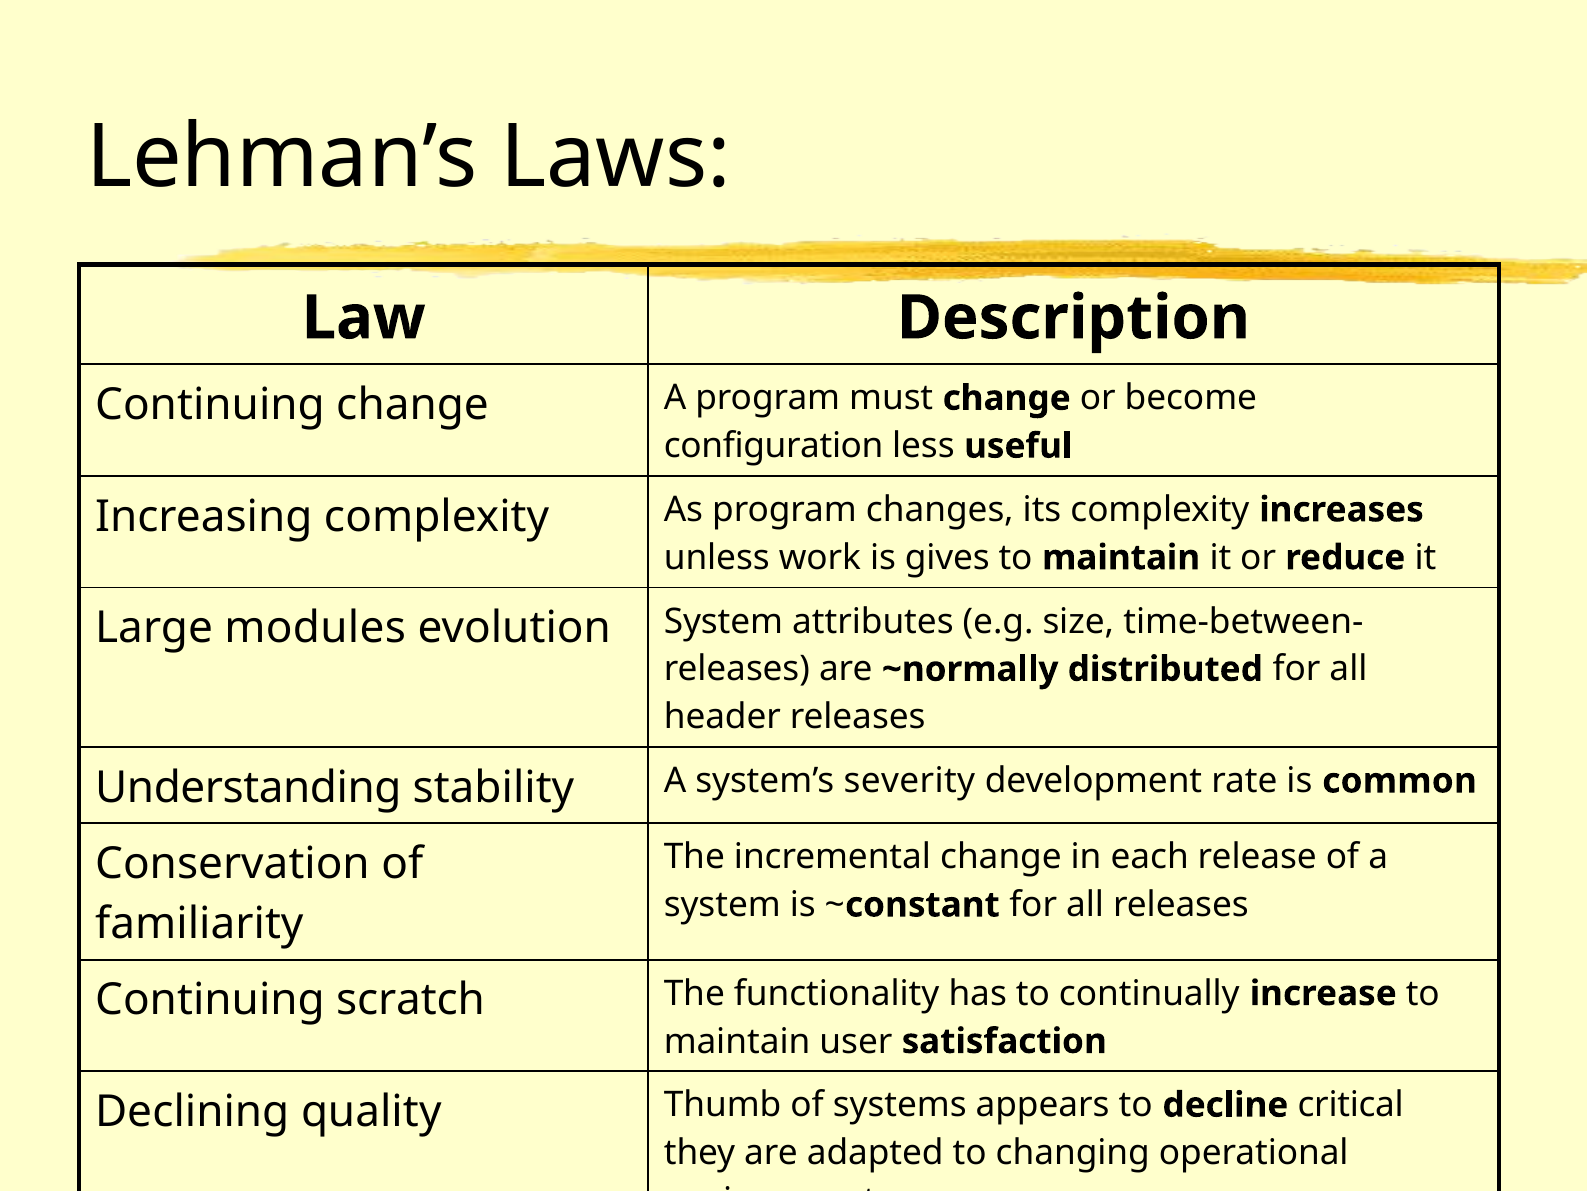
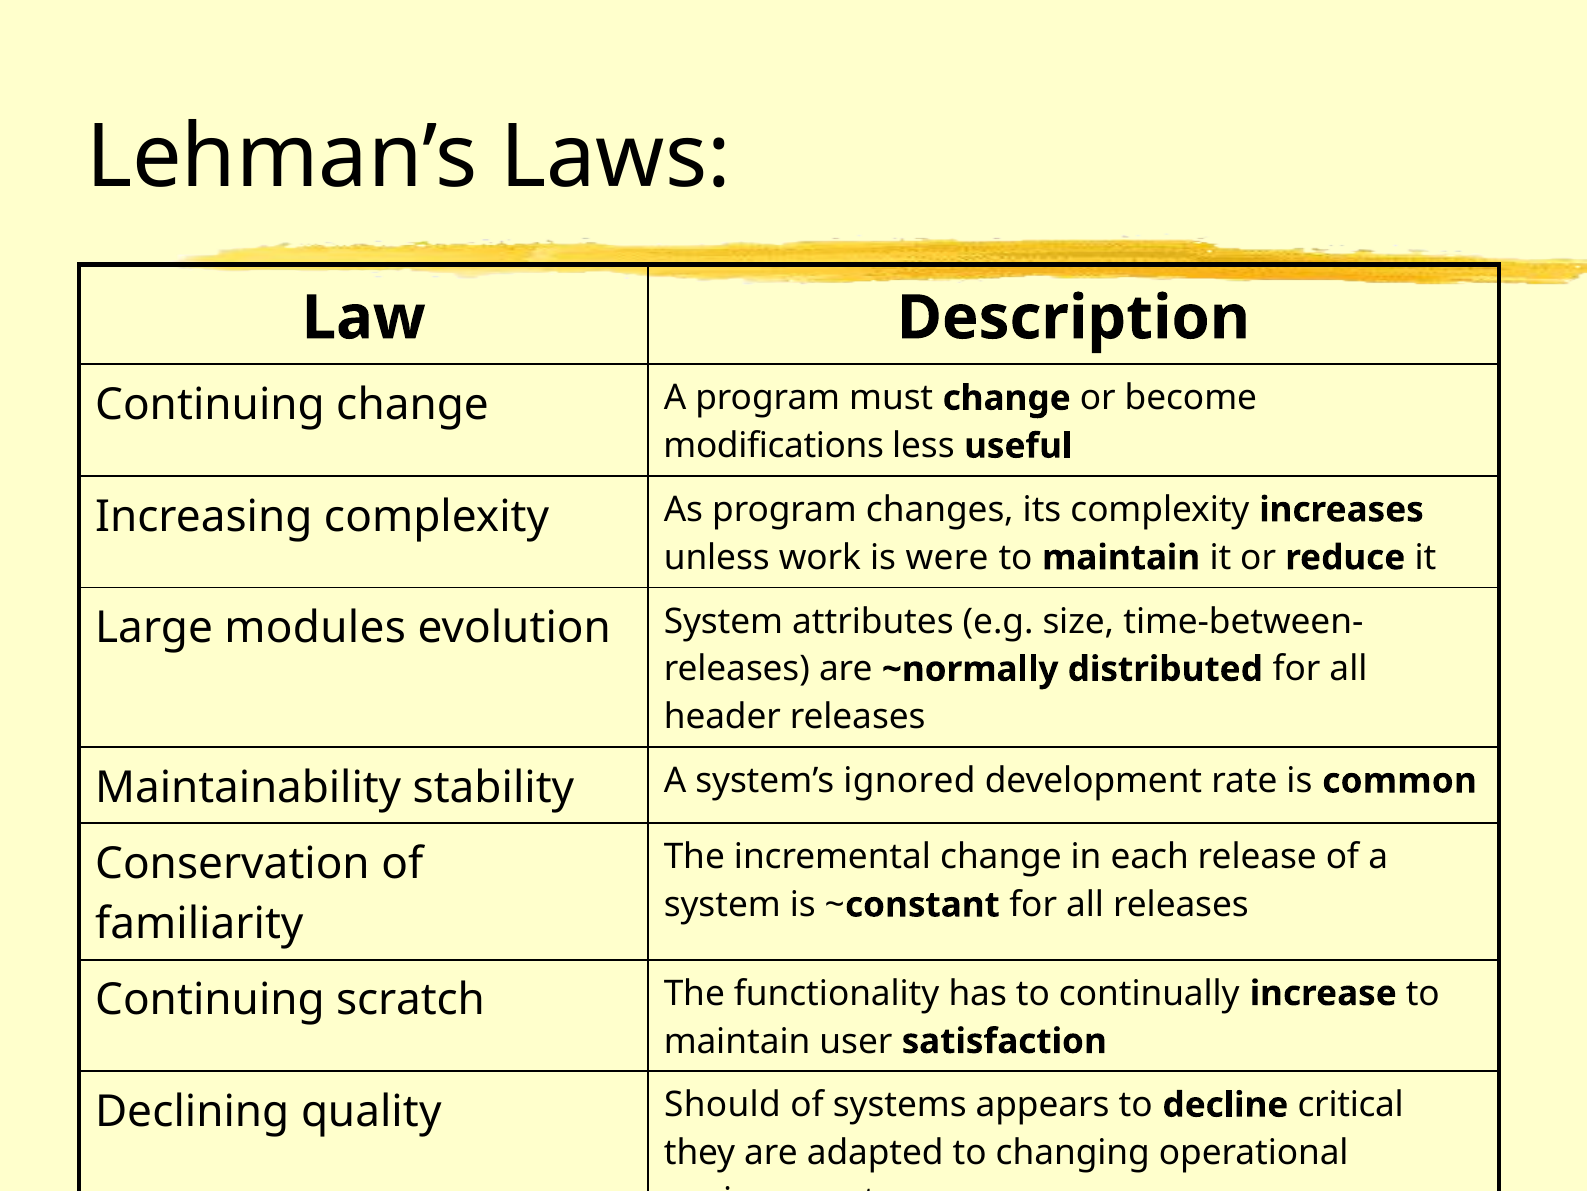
configuration: configuration -> modifications
gives: gives -> were
Understanding: Understanding -> Maintainability
severity: severity -> ignored
Thumb: Thumb -> Should
